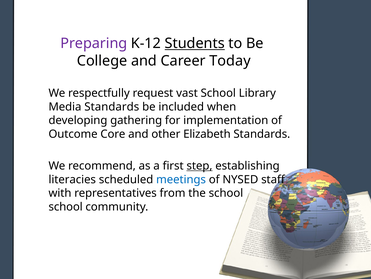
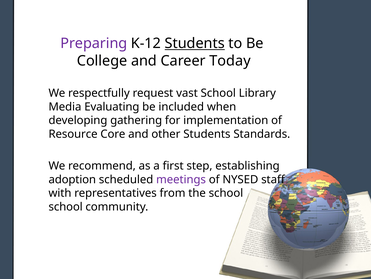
Media Standards: Standards -> Evaluating
Outcome: Outcome -> Resource
other Elizabeth: Elizabeth -> Students
step underline: present -> none
literacies: literacies -> adoption
meetings colour: blue -> purple
